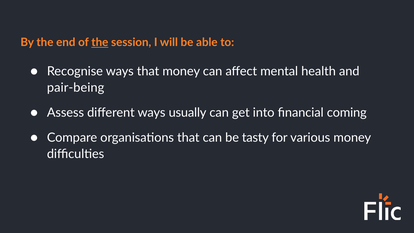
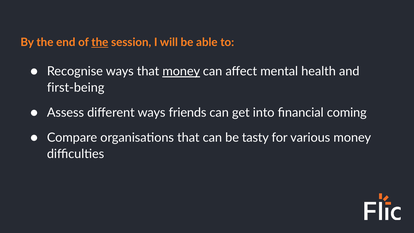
money at (181, 71) underline: none -> present
pair-being: pair-being -> first-being
usually: usually -> friends
